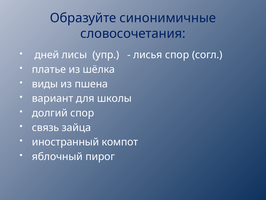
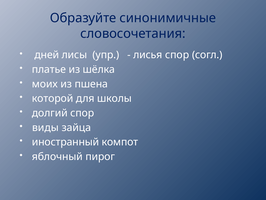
виды: виды -> моих
вариант: вариант -> которой
связь: связь -> виды
